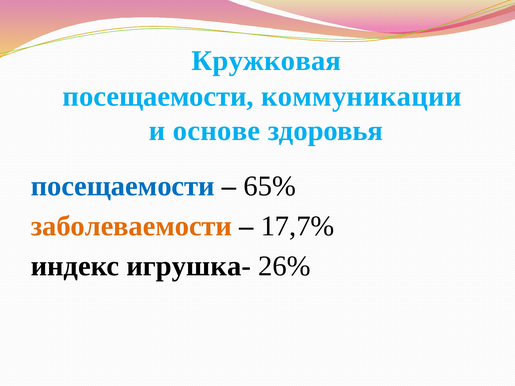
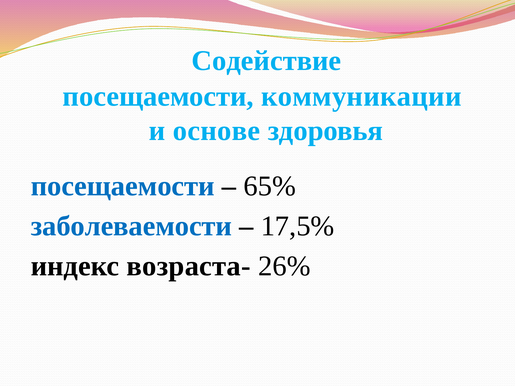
Кружковая: Кружковая -> Содействие
заболеваемости colour: orange -> blue
17,7%: 17,7% -> 17,5%
игрушка-: игрушка- -> возраста-
